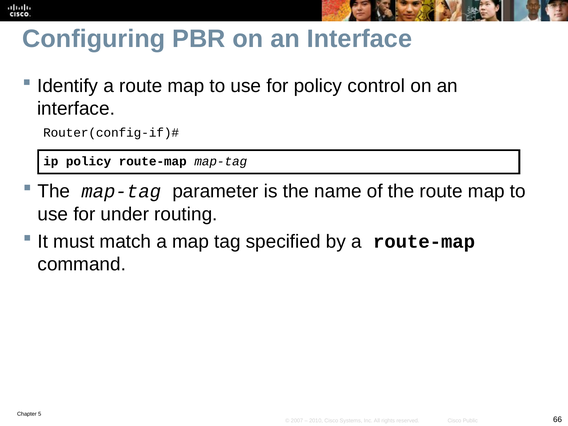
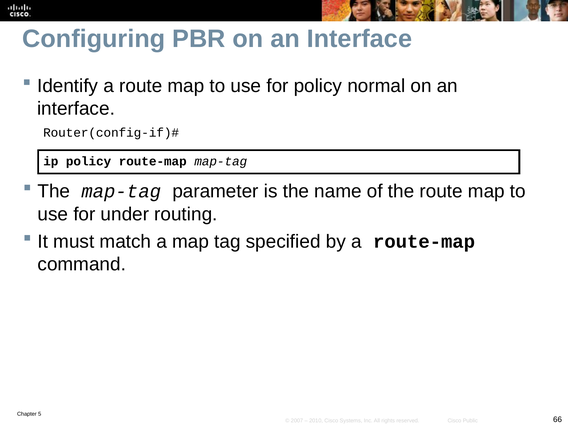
control: control -> normal
